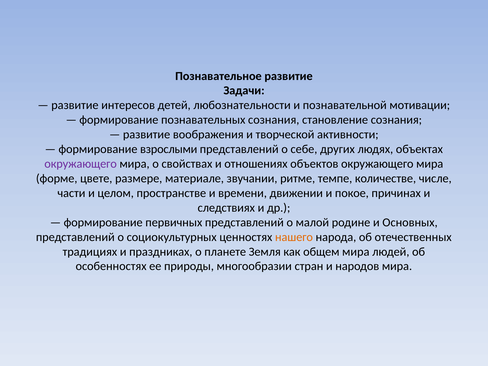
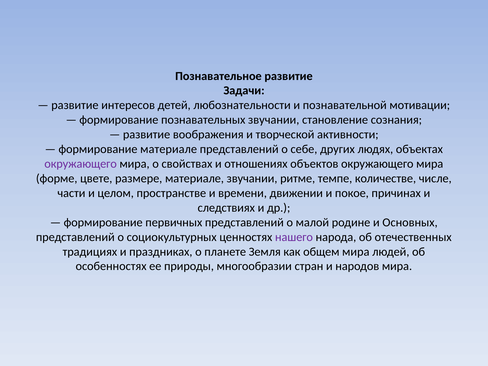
познавательных сознания: сознания -> звучании
формирование взрослыми: взрослыми -> материале
нашего colour: orange -> purple
